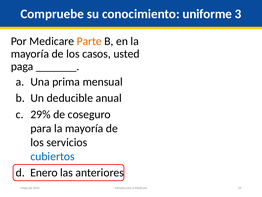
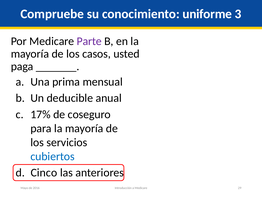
Parte colour: orange -> purple
29%: 29% -> 17%
Enero: Enero -> Cinco
